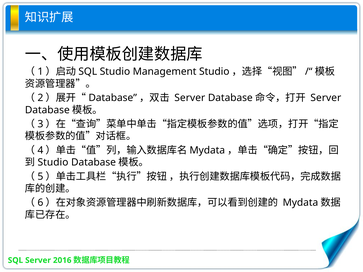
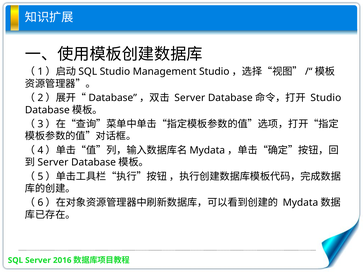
Server at (326, 98): Server -> Studio
Studio at (53, 162): Studio -> Server
